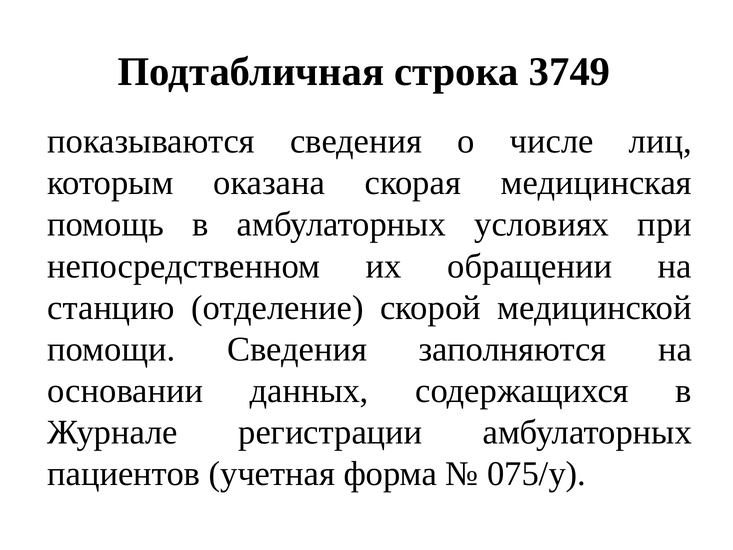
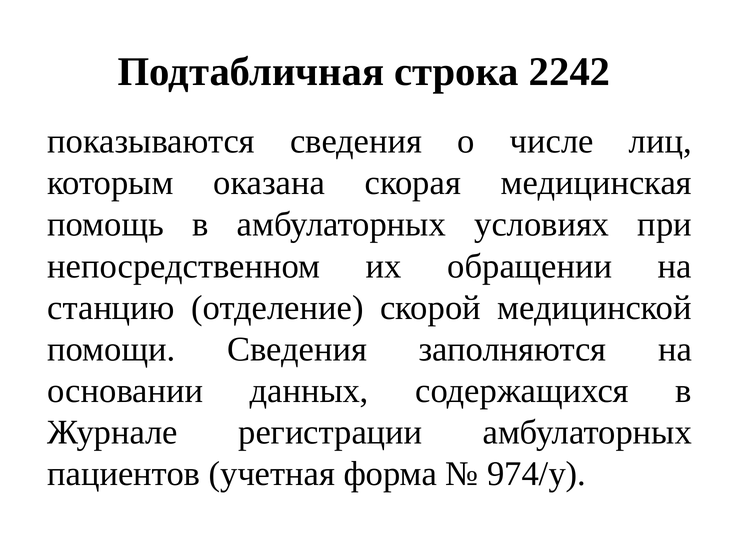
3749: 3749 -> 2242
075/у: 075/у -> 974/у
